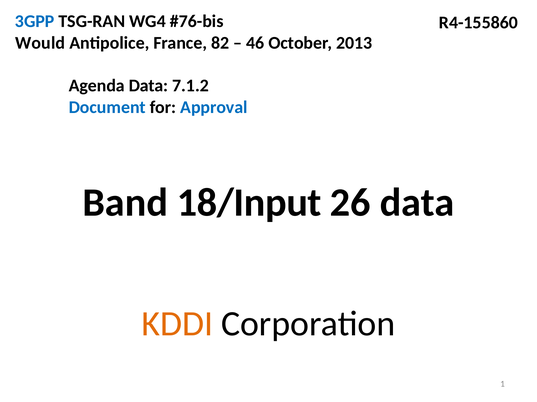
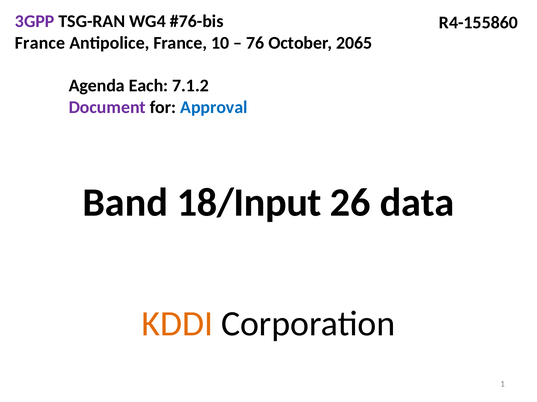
3GPP colour: blue -> purple
Would at (40, 43): Would -> France
82: 82 -> 10
46: 46 -> 76
2013: 2013 -> 2065
Agenda Data: Data -> Each
Document colour: blue -> purple
